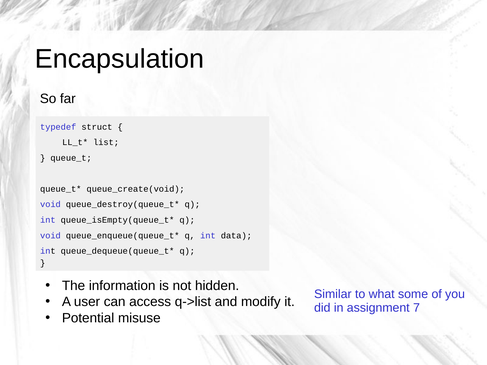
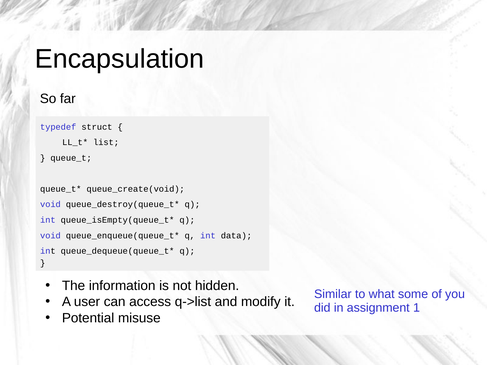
7: 7 -> 1
